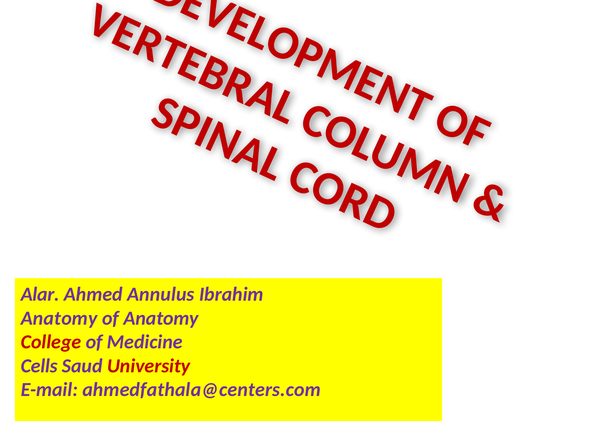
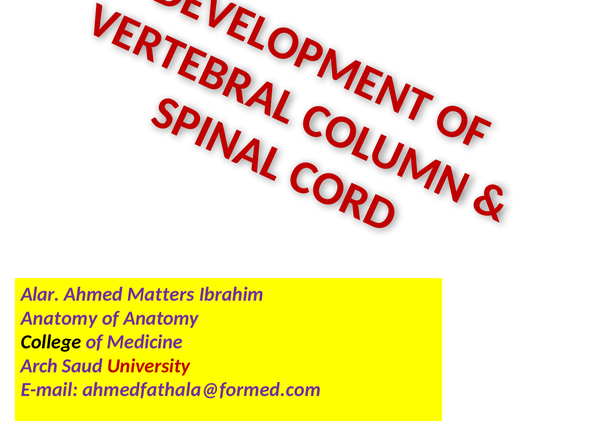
Annulus: Annulus -> Matters
College colour: red -> black
Cells: Cells -> Arch
ahmedfathala@centers.com: ahmedfathala@centers.com -> ahmedfathala@formed.com
